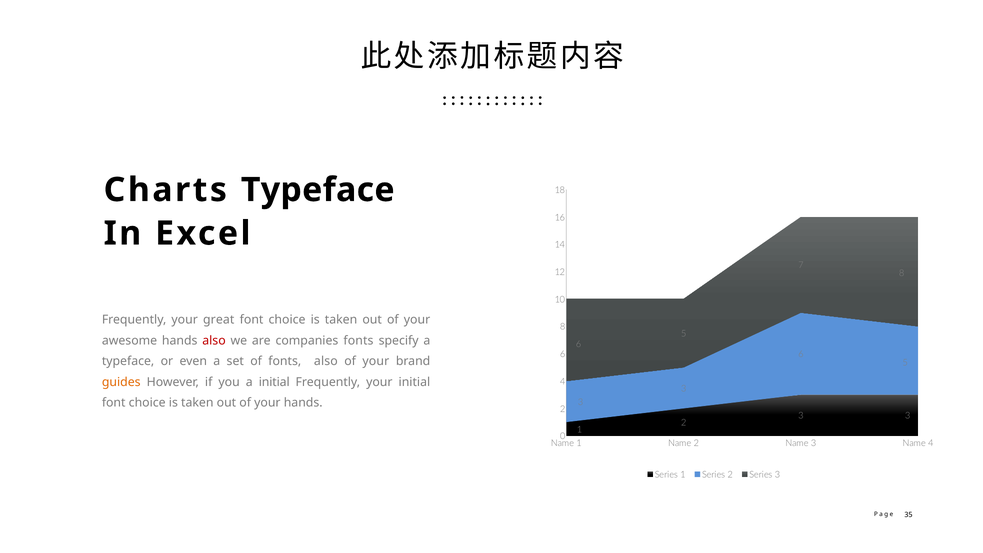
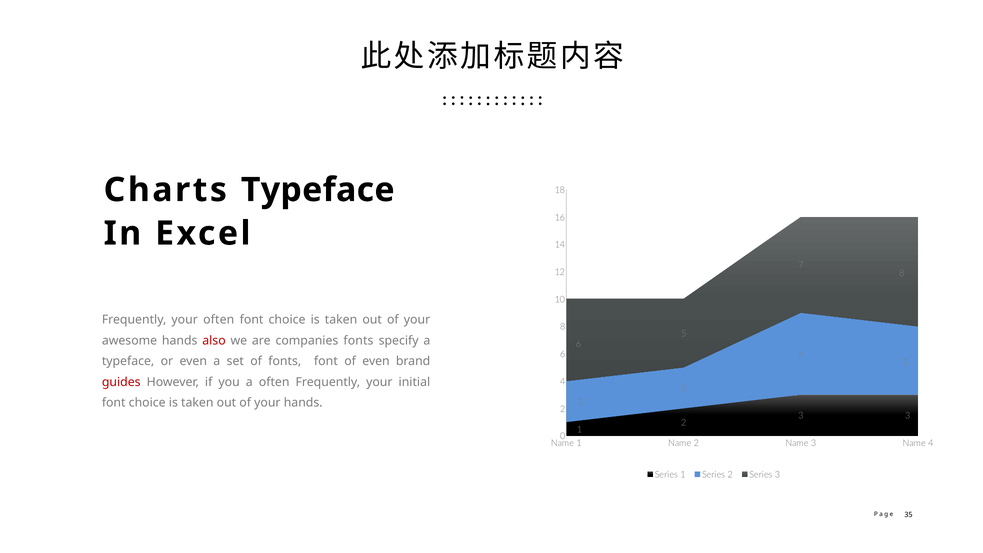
your great: great -> often
fonts also: also -> font
your at (376, 361): your -> even
guides colour: orange -> red
a initial: initial -> often
